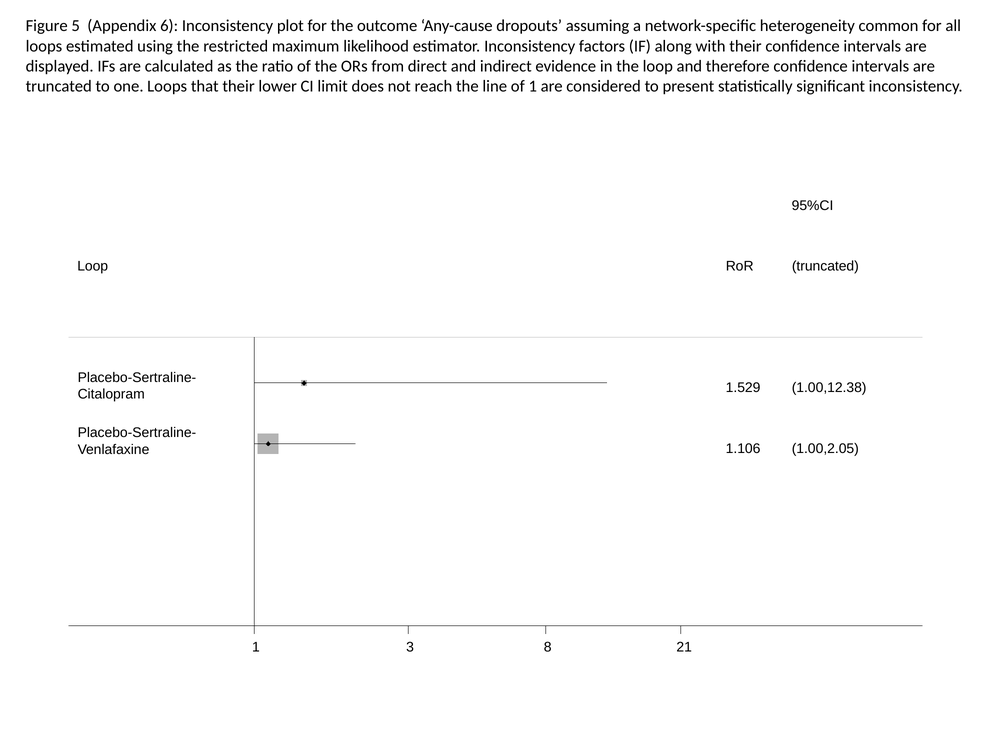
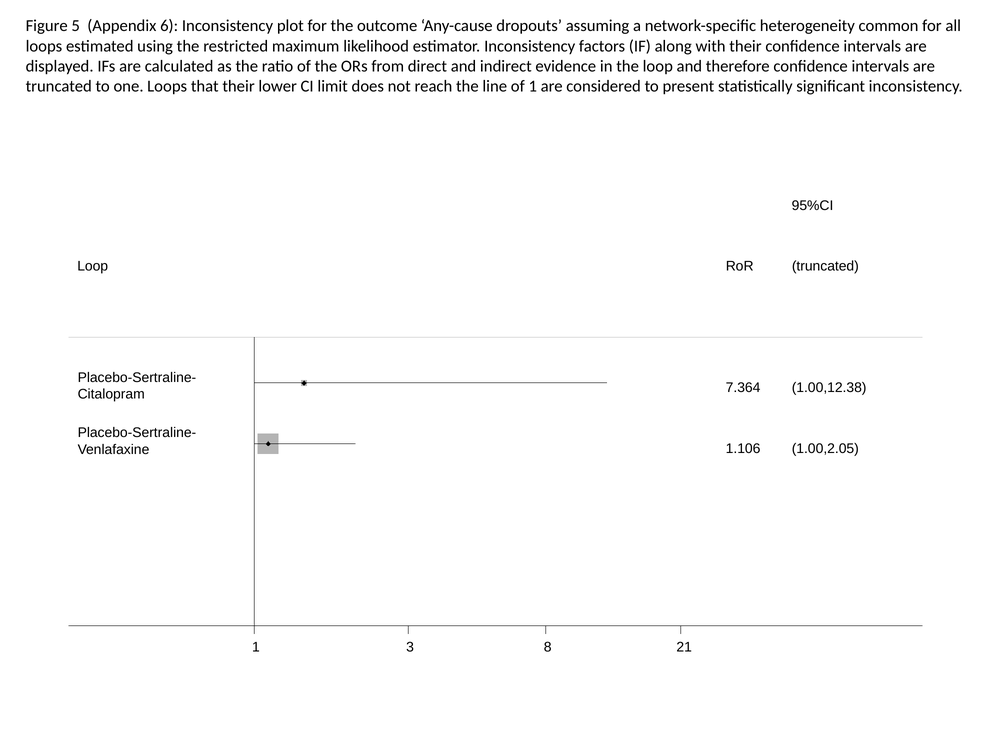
1.529: 1.529 -> 7.364
